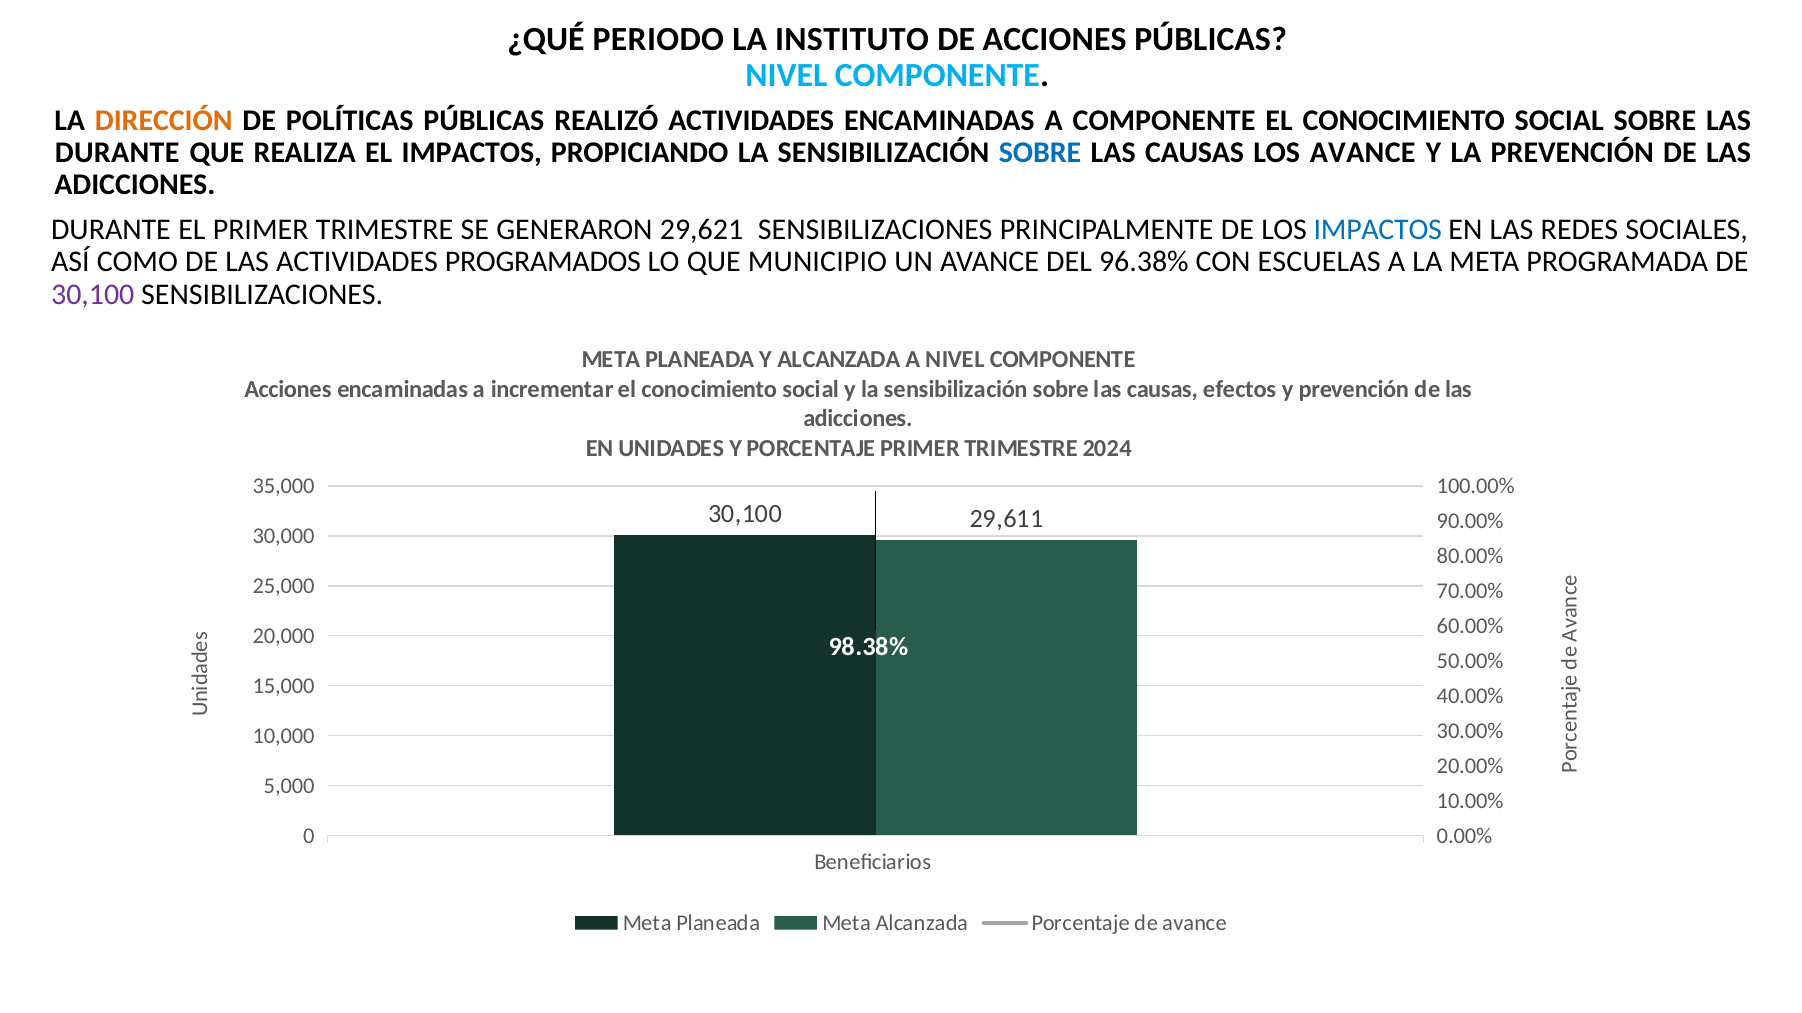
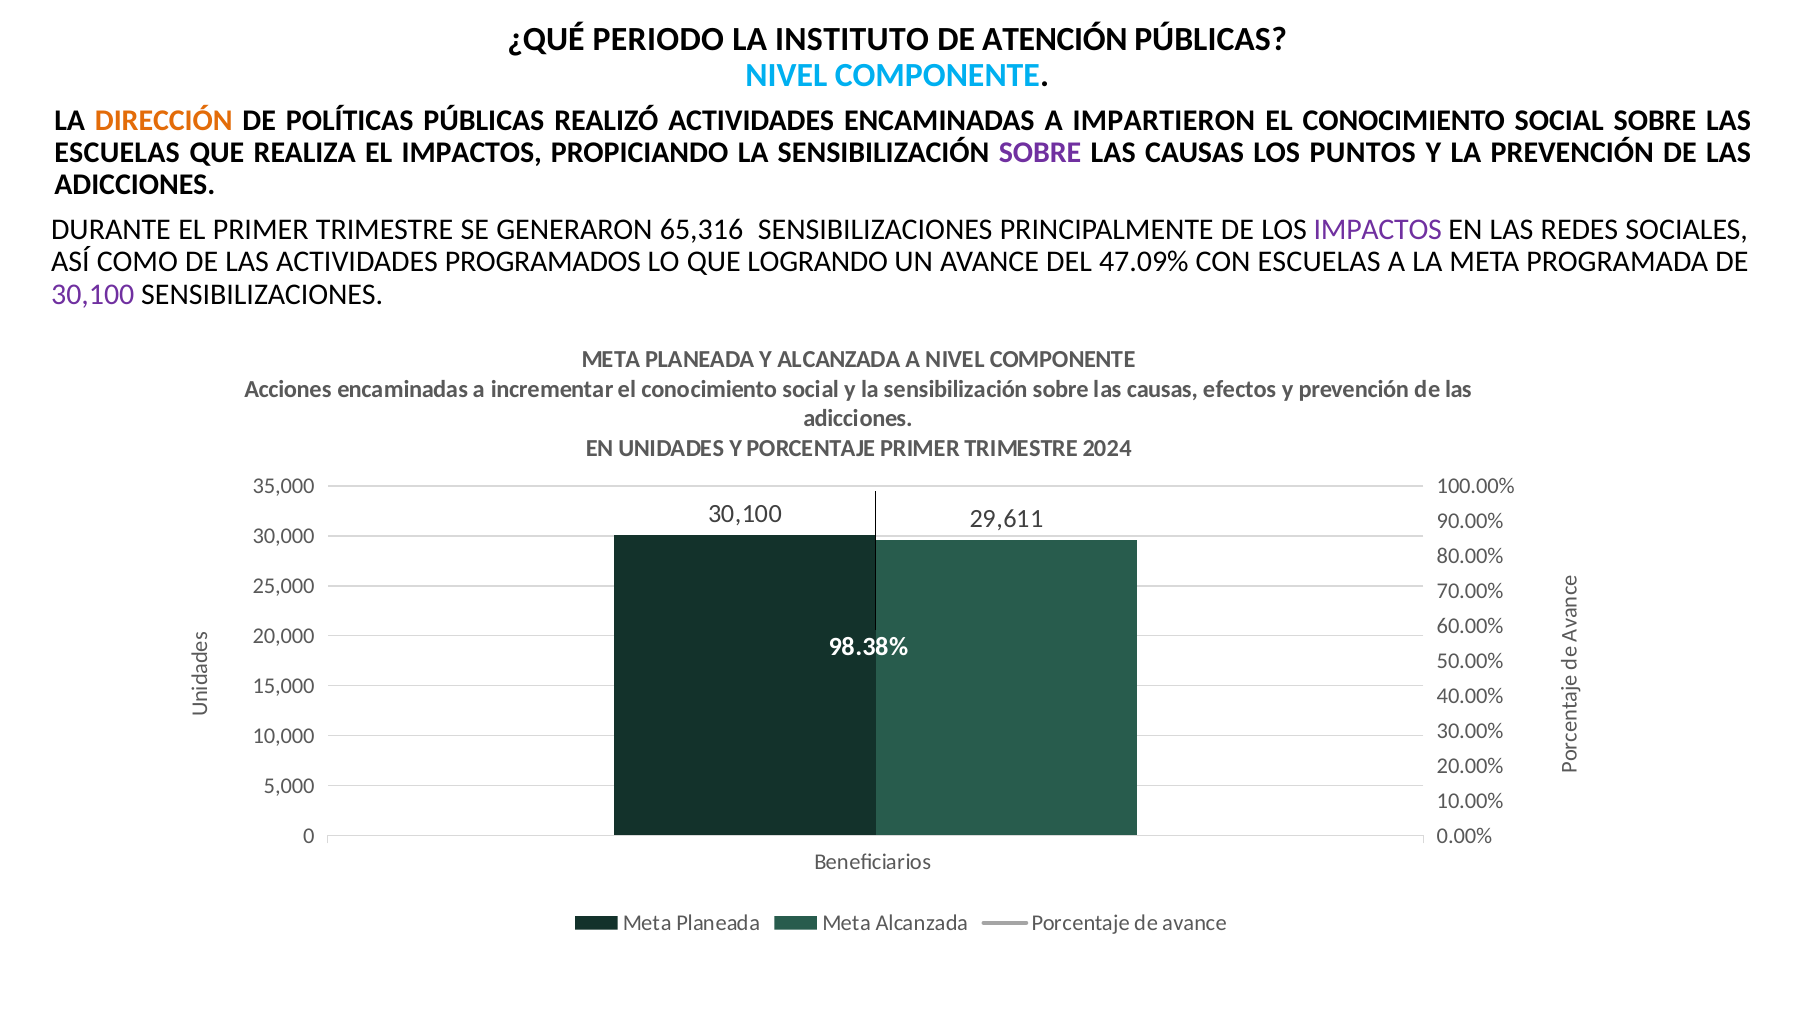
DE ACCIONES: ACCIONES -> ATENCIÓN
A COMPONENTE: COMPONENTE -> IMPARTIERON
DURANTE at (117, 153): DURANTE -> ESCUELAS
SOBRE at (1040, 153) colour: blue -> purple
LOS AVANCE: AVANCE -> PUNTOS
29,621: 29,621 -> 65,316
IMPACTOS at (1378, 230) colour: blue -> purple
MUNICIPIO: MUNICIPIO -> LOGRANDO
96.38%: 96.38% -> 47.09%
